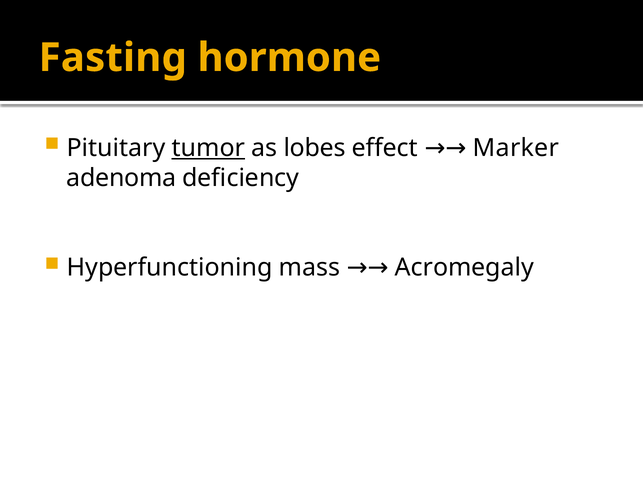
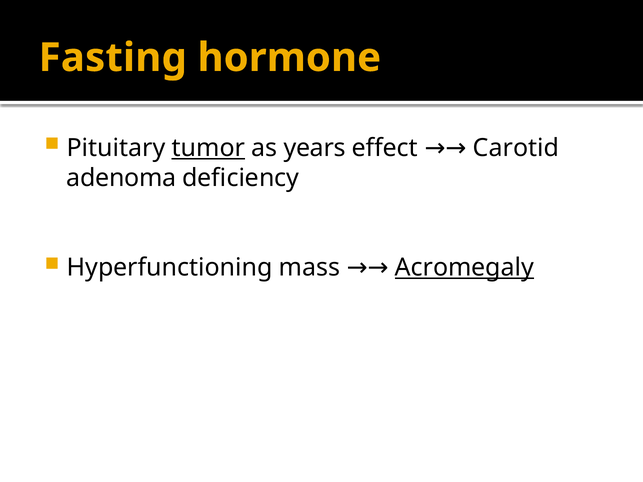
lobes: lobes -> years
Marker: Marker -> Carotid
Acromegaly underline: none -> present
